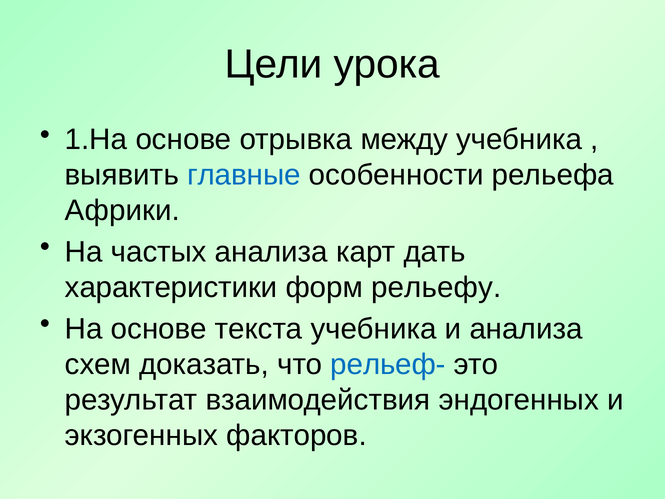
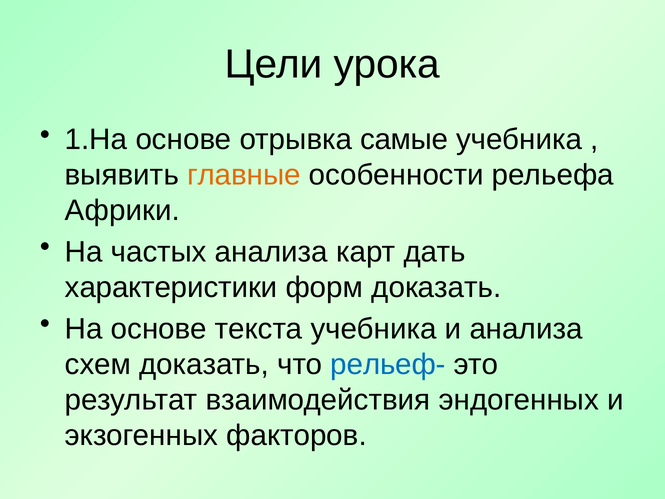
между: между -> самые
главные colour: blue -> orange
форм рельефу: рельефу -> доказать
